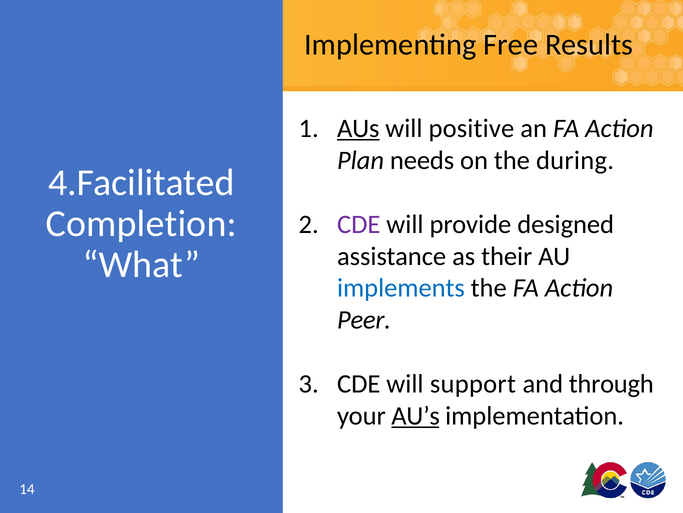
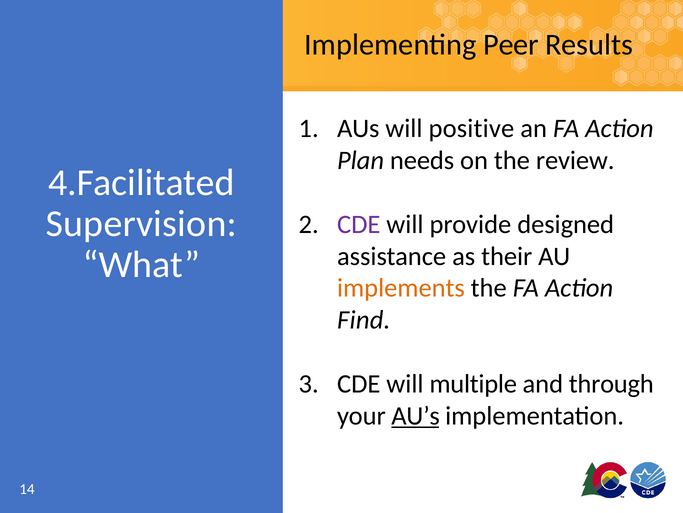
Free: Free -> Peer
AUs underline: present -> none
during: during -> review
Completion: Completion -> Supervision
implements colour: blue -> orange
Peer: Peer -> Find
support: support -> multiple
